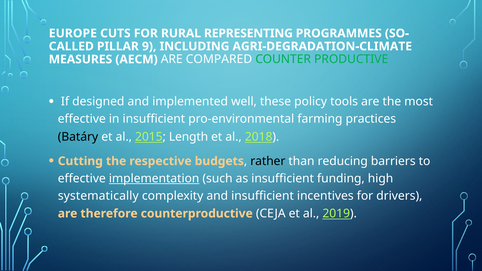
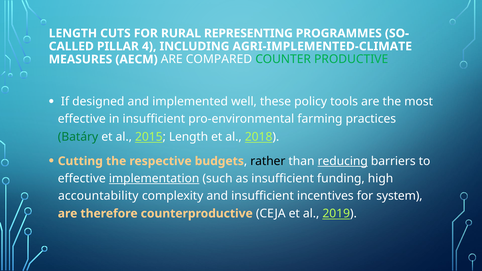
EUROPE at (73, 33): EUROPE -> LENGTH
9: 9 -> 4
AGRI-DEGRADATION-CLIMATE: AGRI-DEGRADATION-CLIMATE -> AGRI-IMPLEMENTED-CLIMATE
Batáry colour: black -> green
reducing underline: none -> present
systematically: systematically -> accountability
drivers: drivers -> system
